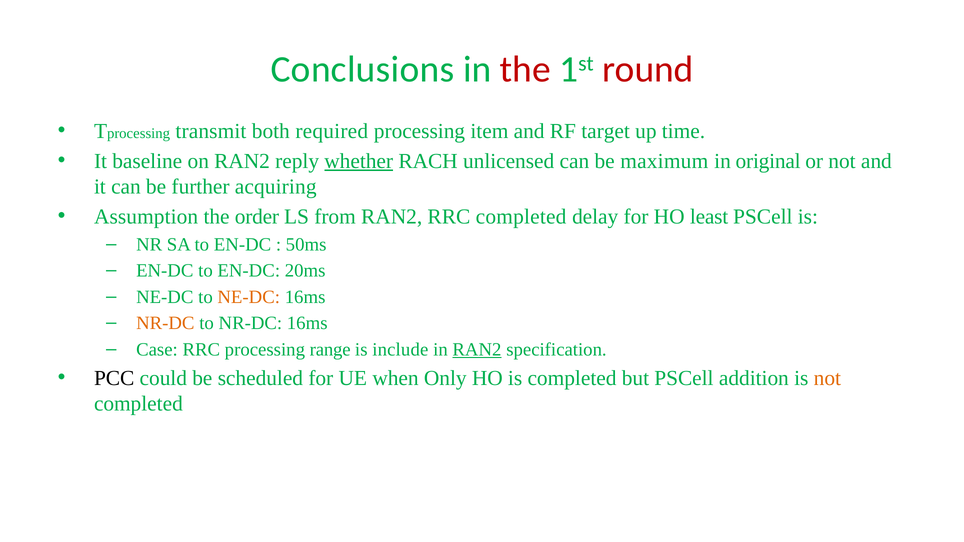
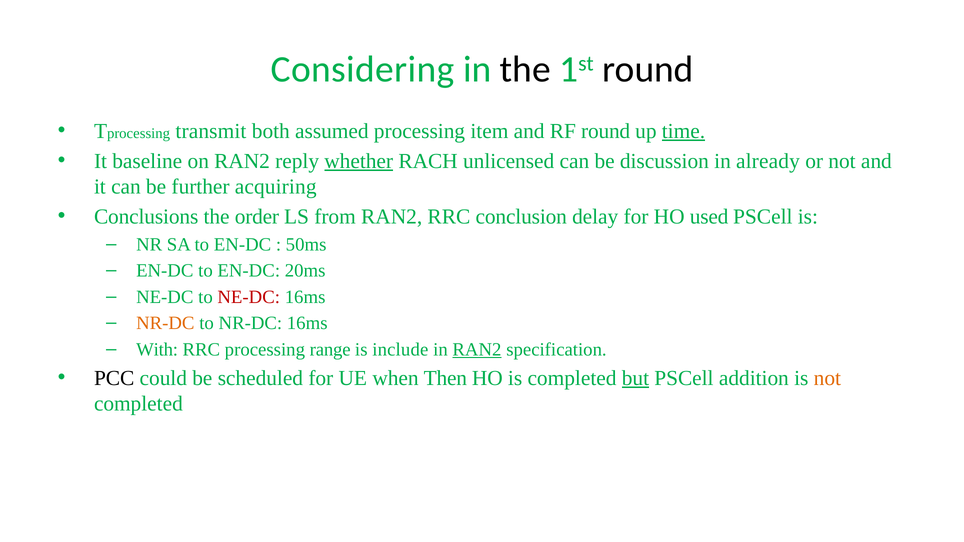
Conclusions: Conclusions -> Considering
the at (525, 69) colour: red -> black
round at (648, 69) colour: red -> black
required: required -> assumed
RF target: target -> round
time underline: none -> present
maximum: maximum -> discussion
original: original -> already
Assumption: Assumption -> Conclusions
RRC completed: completed -> conclusion
least: least -> used
NE-DC at (249, 297) colour: orange -> red
Case: Case -> With
Only: Only -> Then
but underline: none -> present
